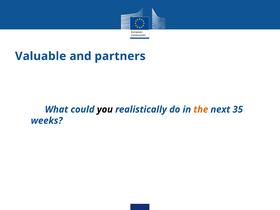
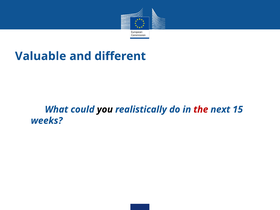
partners: partners -> different
the colour: orange -> red
35: 35 -> 15
